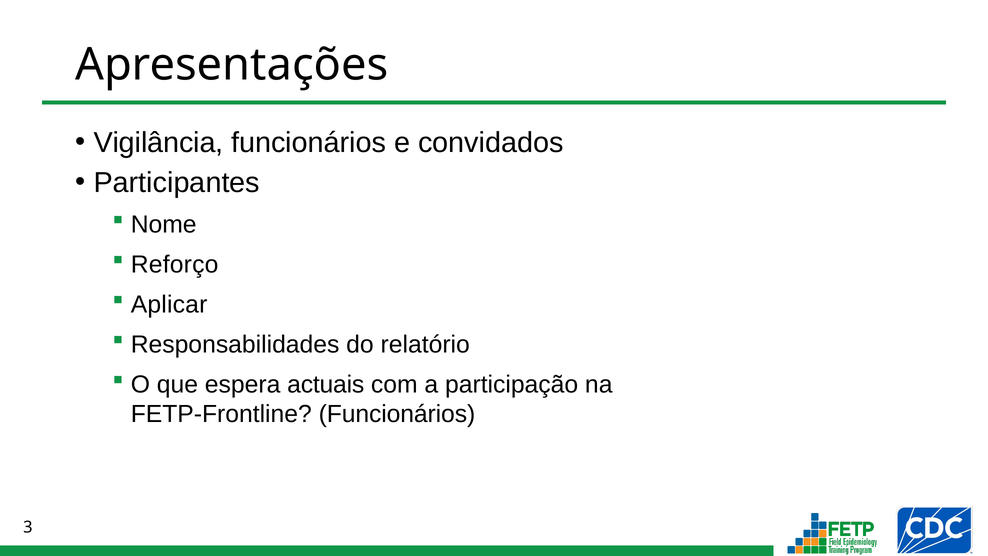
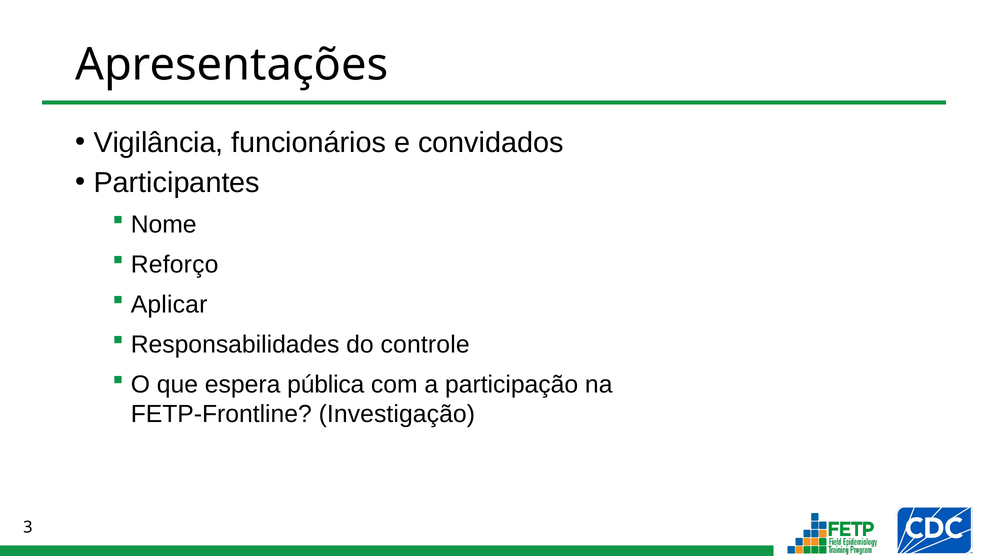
relatório: relatório -> controle
actuais: actuais -> pública
FETP-Frontline Funcionários: Funcionários -> Investigação
